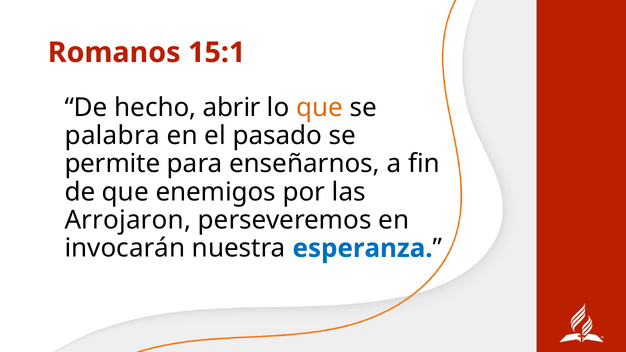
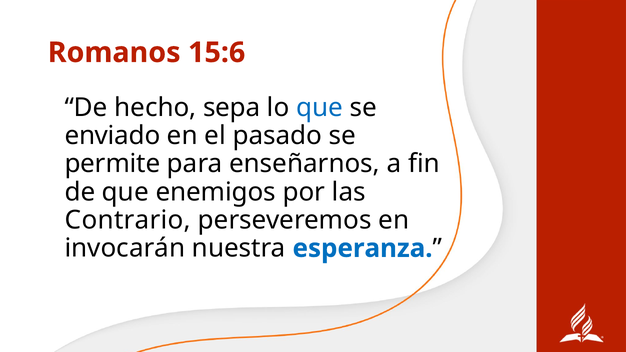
15:1: 15:1 -> 15:6
abrir: abrir -> sepa
que at (320, 108) colour: orange -> blue
palabra: palabra -> enviado
Arrojaron: Arrojaron -> Contrario
